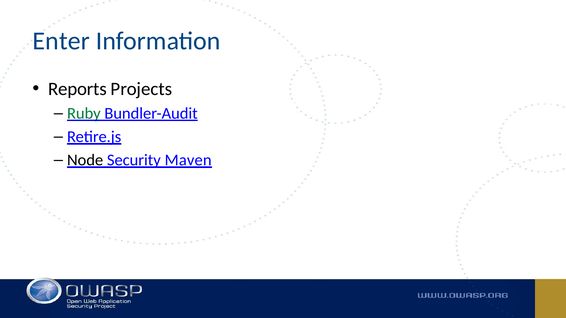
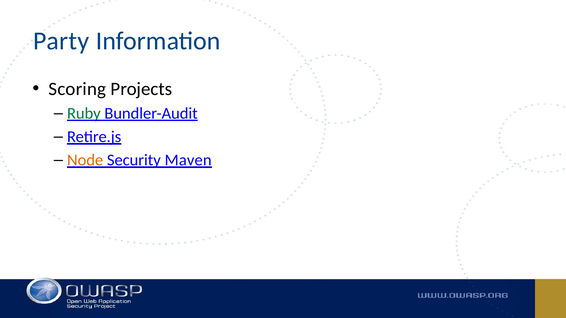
Enter: Enter -> Party
Reports: Reports -> Scoring
Node colour: black -> orange
